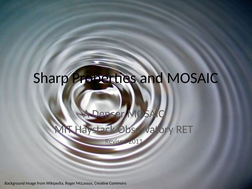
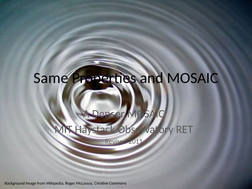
Sharp: Sharp -> Same
